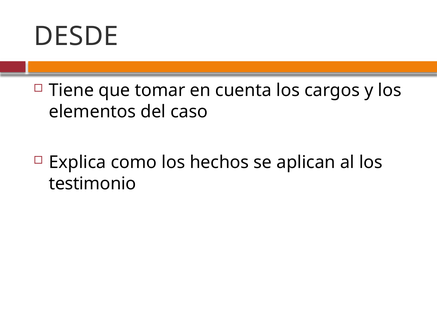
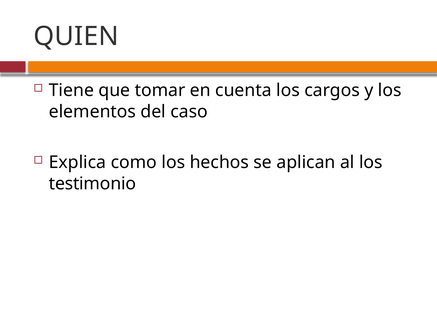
DESDE: DESDE -> QUIEN
